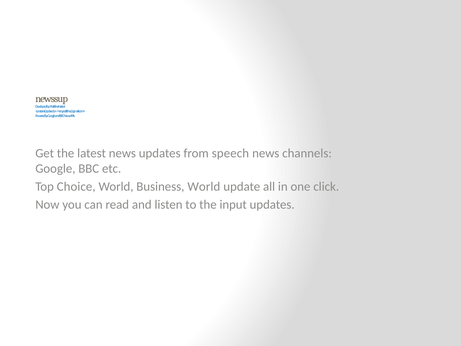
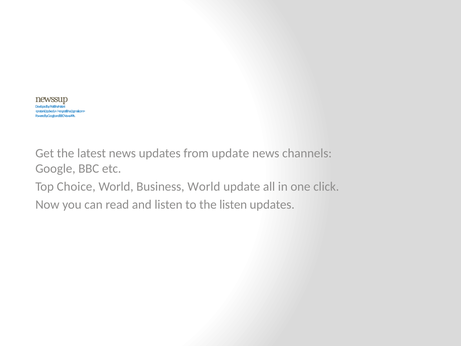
from speech: speech -> update
the input: input -> listen
